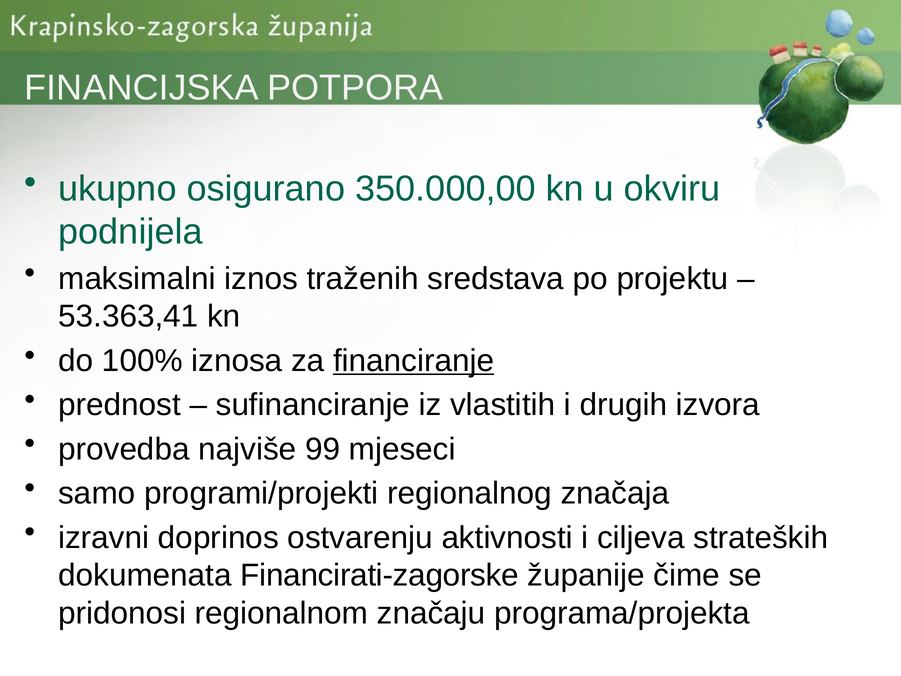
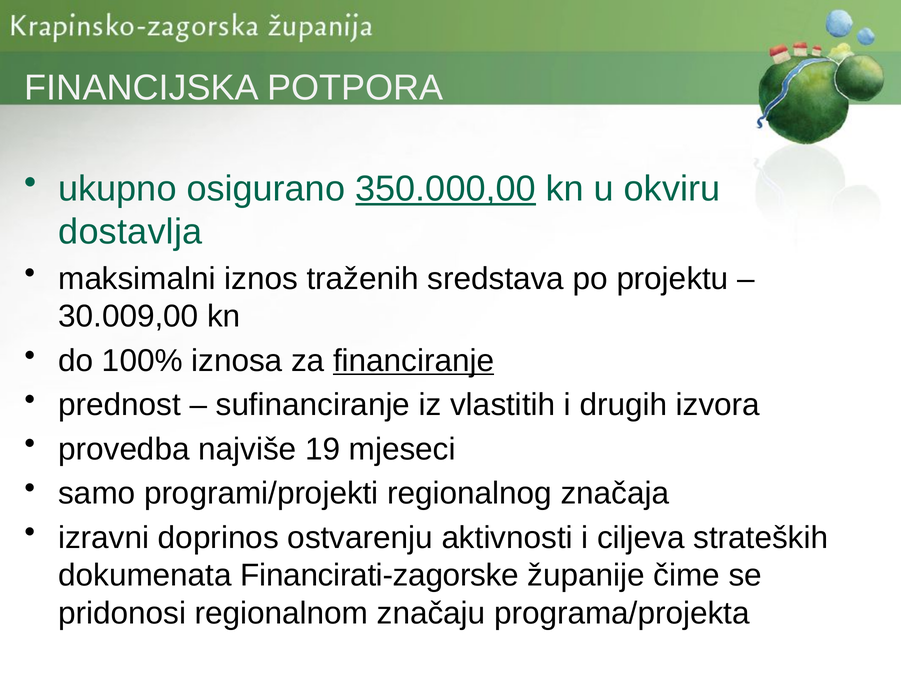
350.000,00 underline: none -> present
podnijela: podnijela -> dostavlja
53.363,41: 53.363,41 -> 30.009,00
99: 99 -> 19
